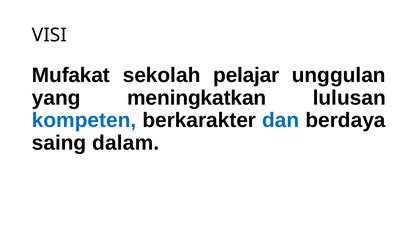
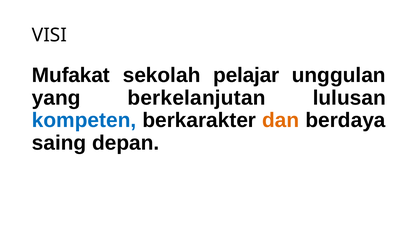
meningkatkan: meningkatkan -> berkelanjutan
dan colour: blue -> orange
dalam: dalam -> depan
